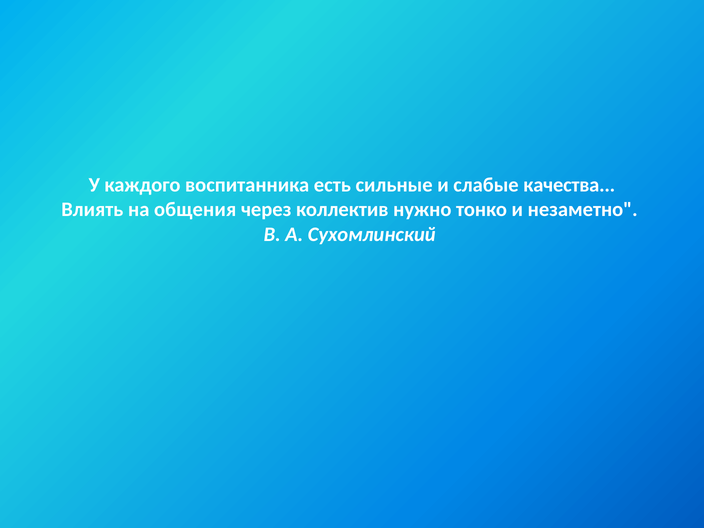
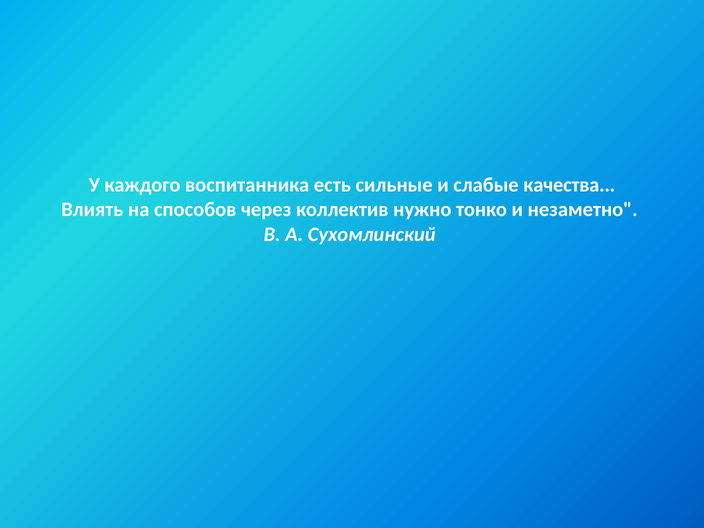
общения: общения -> способов
